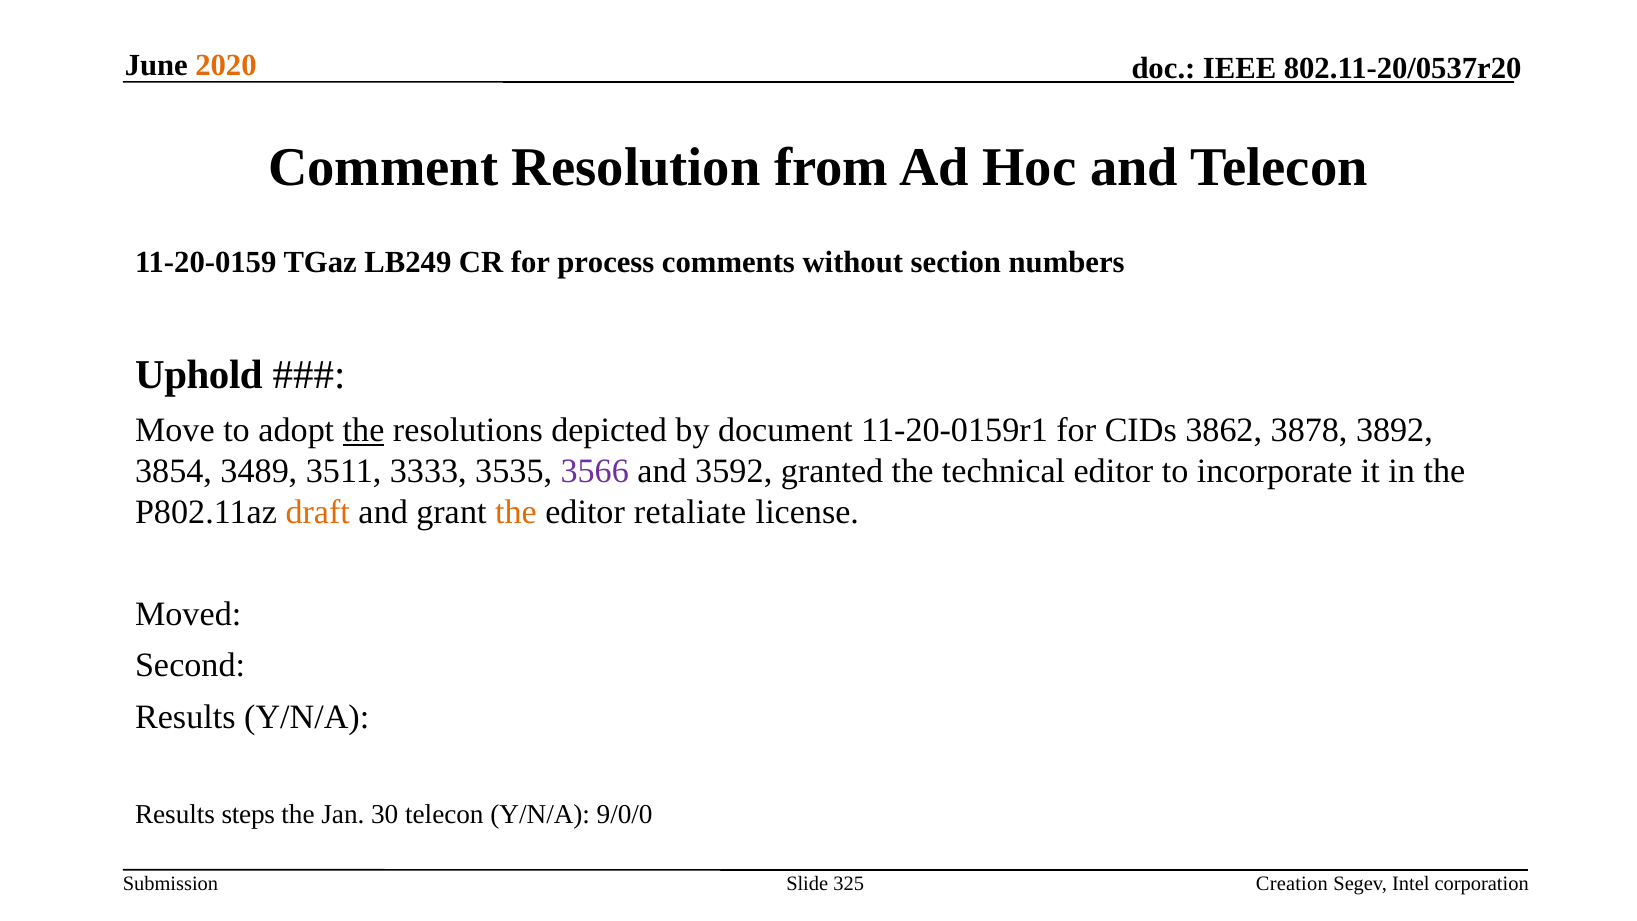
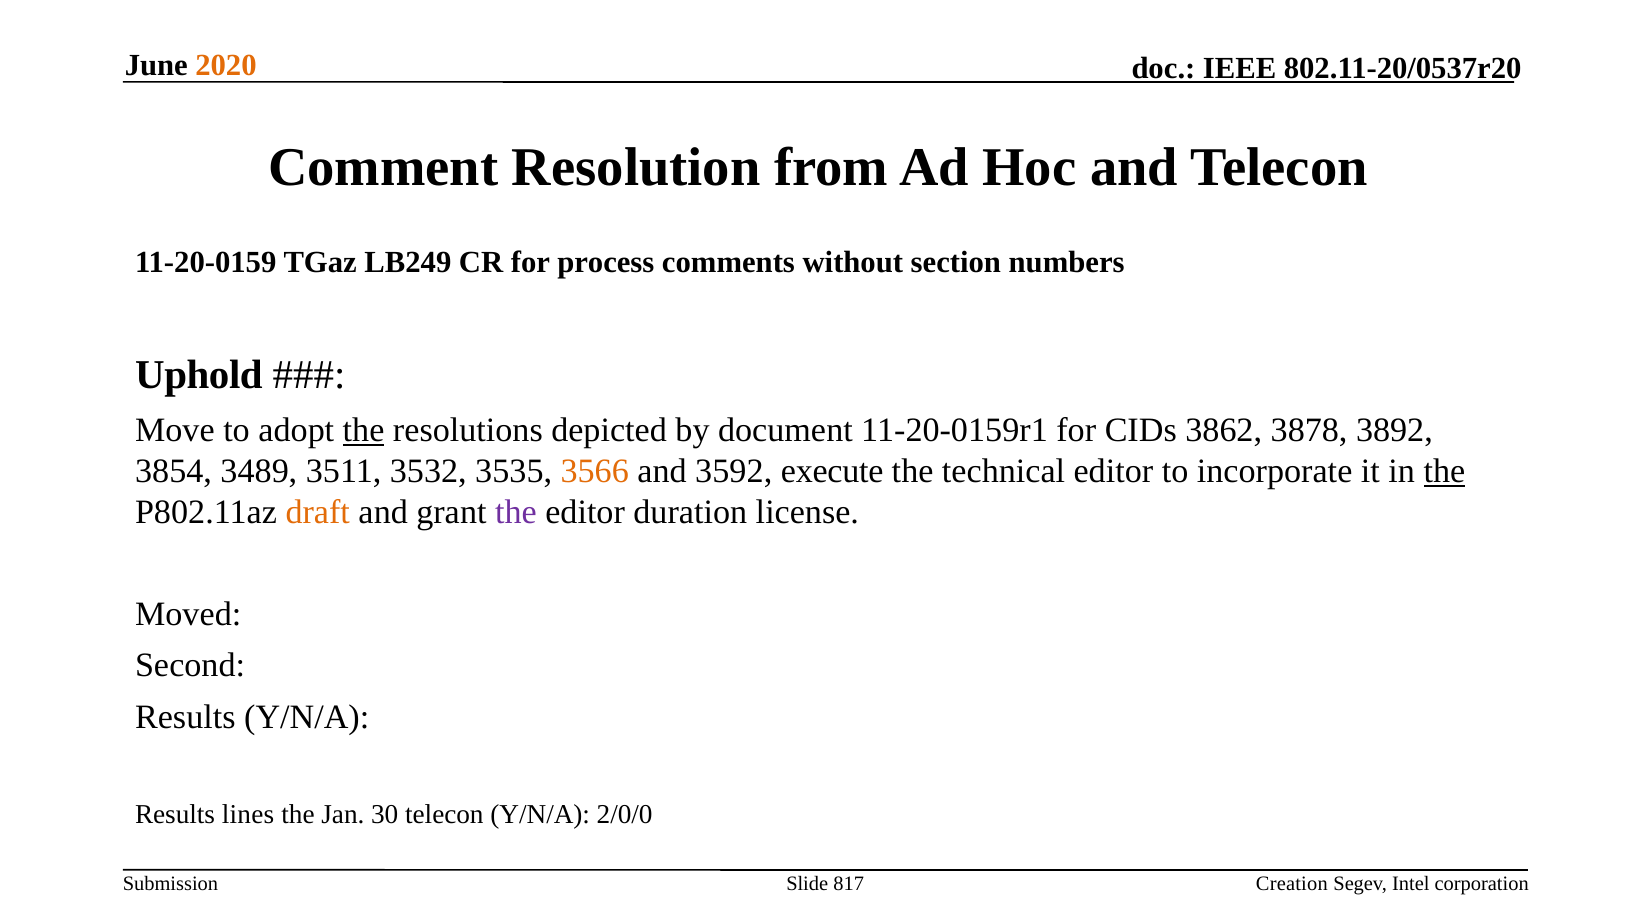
3333: 3333 -> 3532
3566 colour: purple -> orange
granted: granted -> execute
the at (1444, 471) underline: none -> present
the at (516, 512) colour: orange -> purple
retaliate: retaliate -> duration
steps: steps -> lines
9/0/0: 9/0/0 -> 2/0/0
325: 325 -> 817
